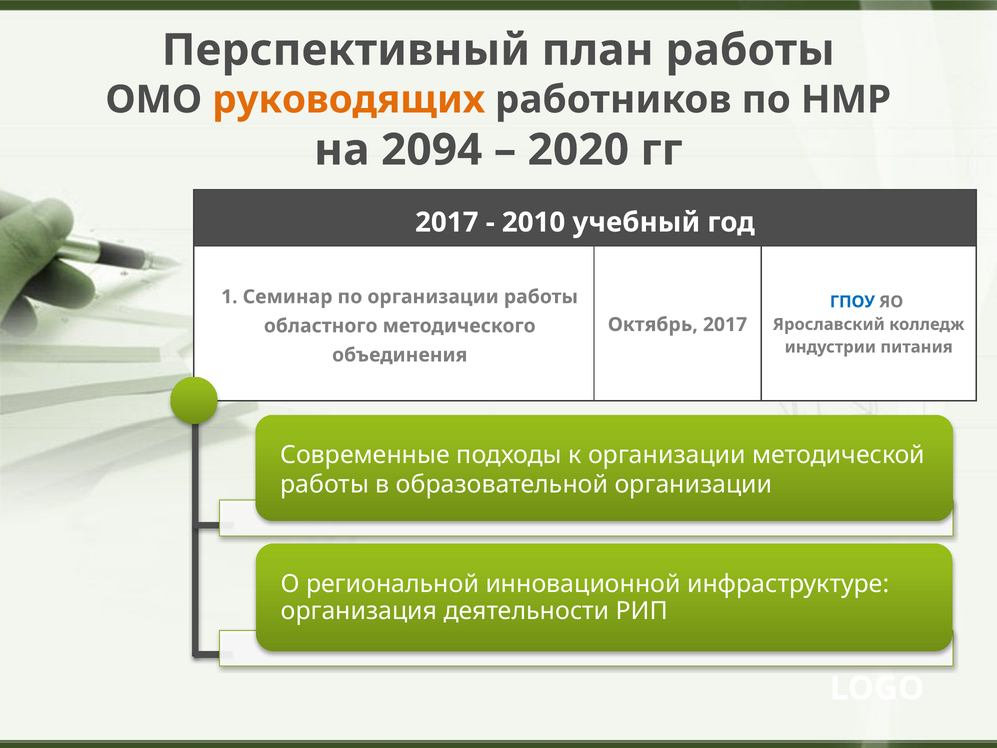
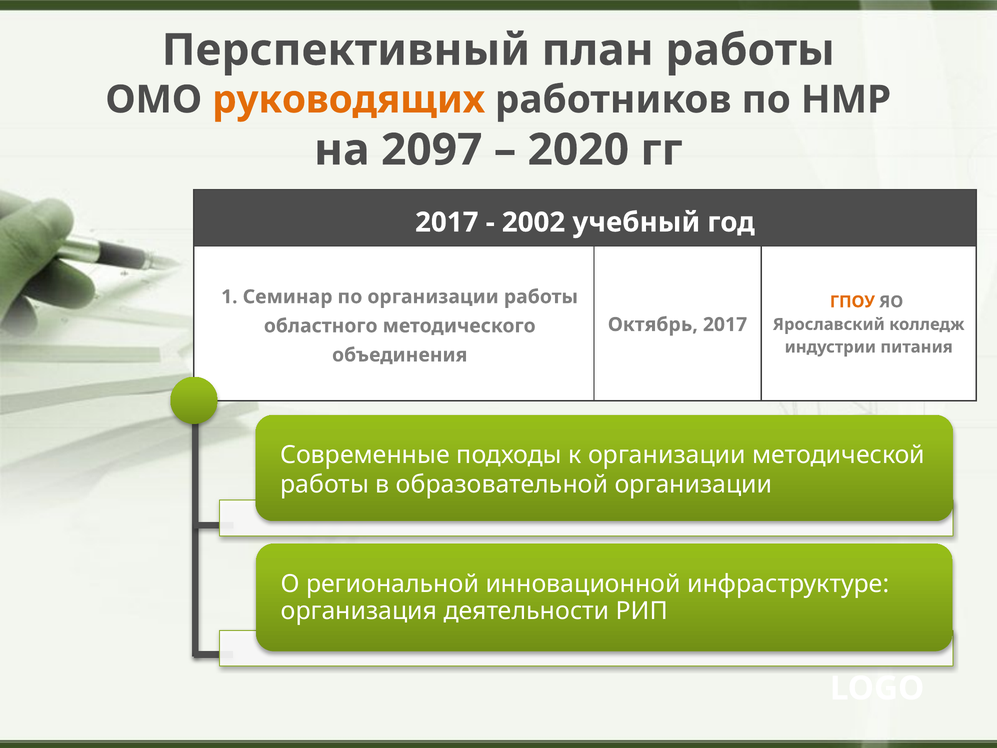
2094: 2094 -> 2097
2010: 2010 -> 2002
ГПОУ colour: blue -> orange
